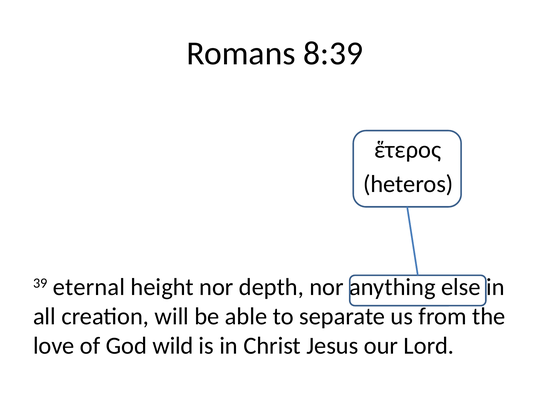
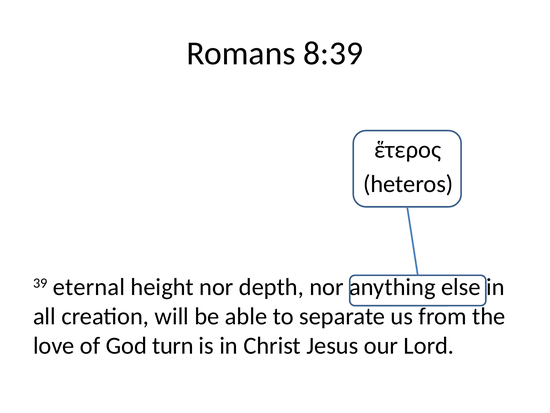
wild: wild -> turn
